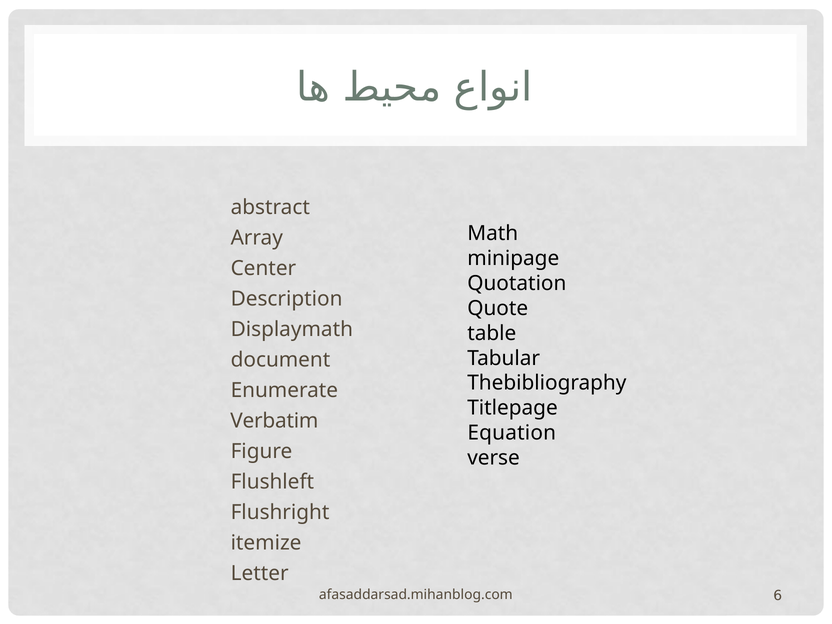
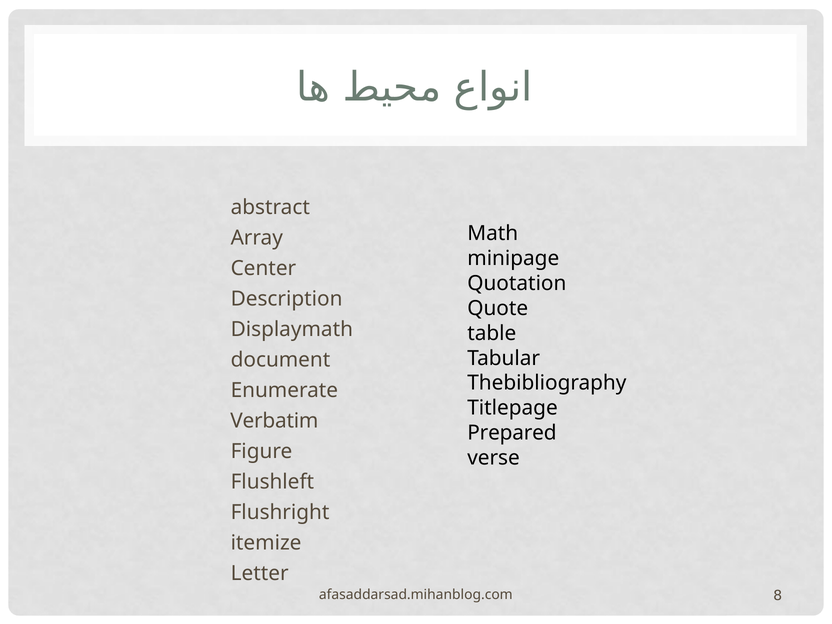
Equation: Equation -> Prepared
6: 6 -> 8
